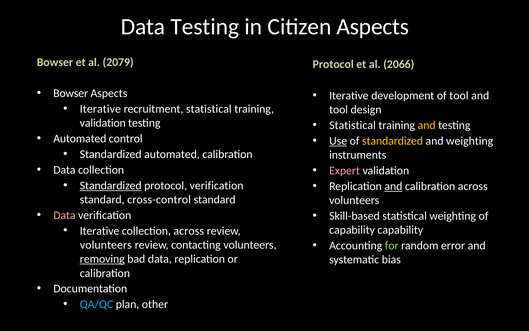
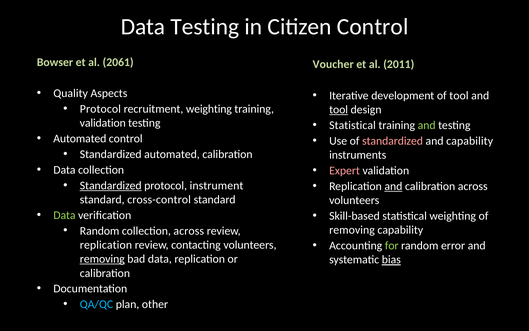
Citizen Aspects: Aspects -> Control
2079: 2079 -> 2061
Protocol at (333, 64): Protocol -> Voucher
2066: 2066 -> 2011
Bowser at (71, 93): Bowser -> Quality
Iterative at (100, 109): Iterative -> Protocol
recruitment statistical: statistical -> weighting
tool at (339, 110) underline: none -> present
and at (427, 125) colour: yellow -> light green
Use underline: present -> none
standardized at (393, 141) colour: yellow -> pink
and weighting: weighting -> capability
protocol verification: verification -> instrument
Data at (64, 215) colour: pink -> light green
Iterative at (100, 231): Iterative -> Random
capability at (352, 230): capability -> removing
volunteers at (106, 245): volunteers -> replication
bias underline: none -> present
